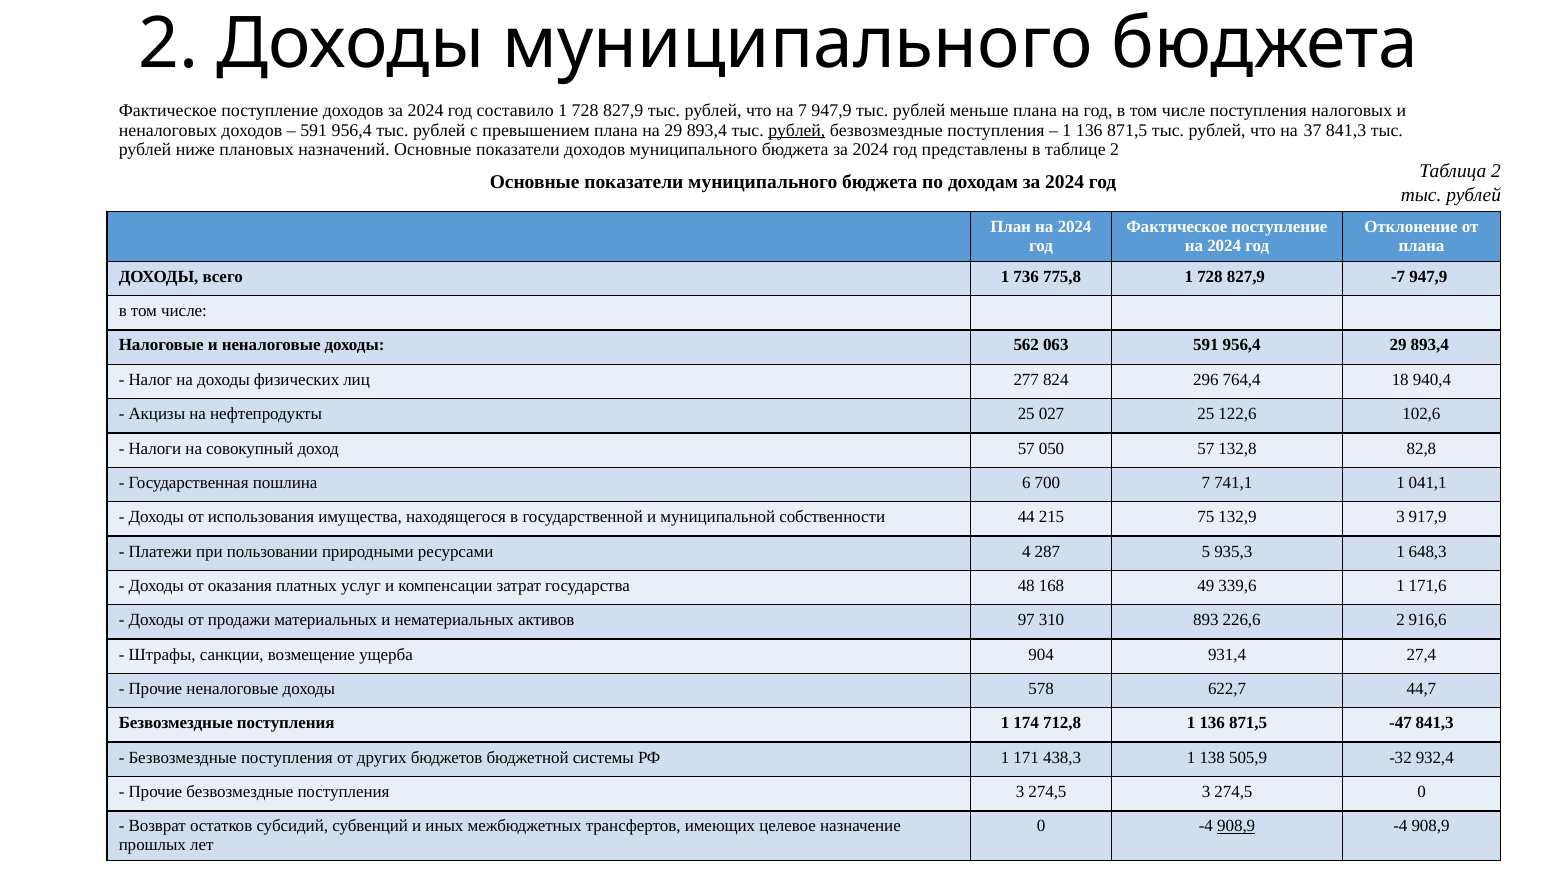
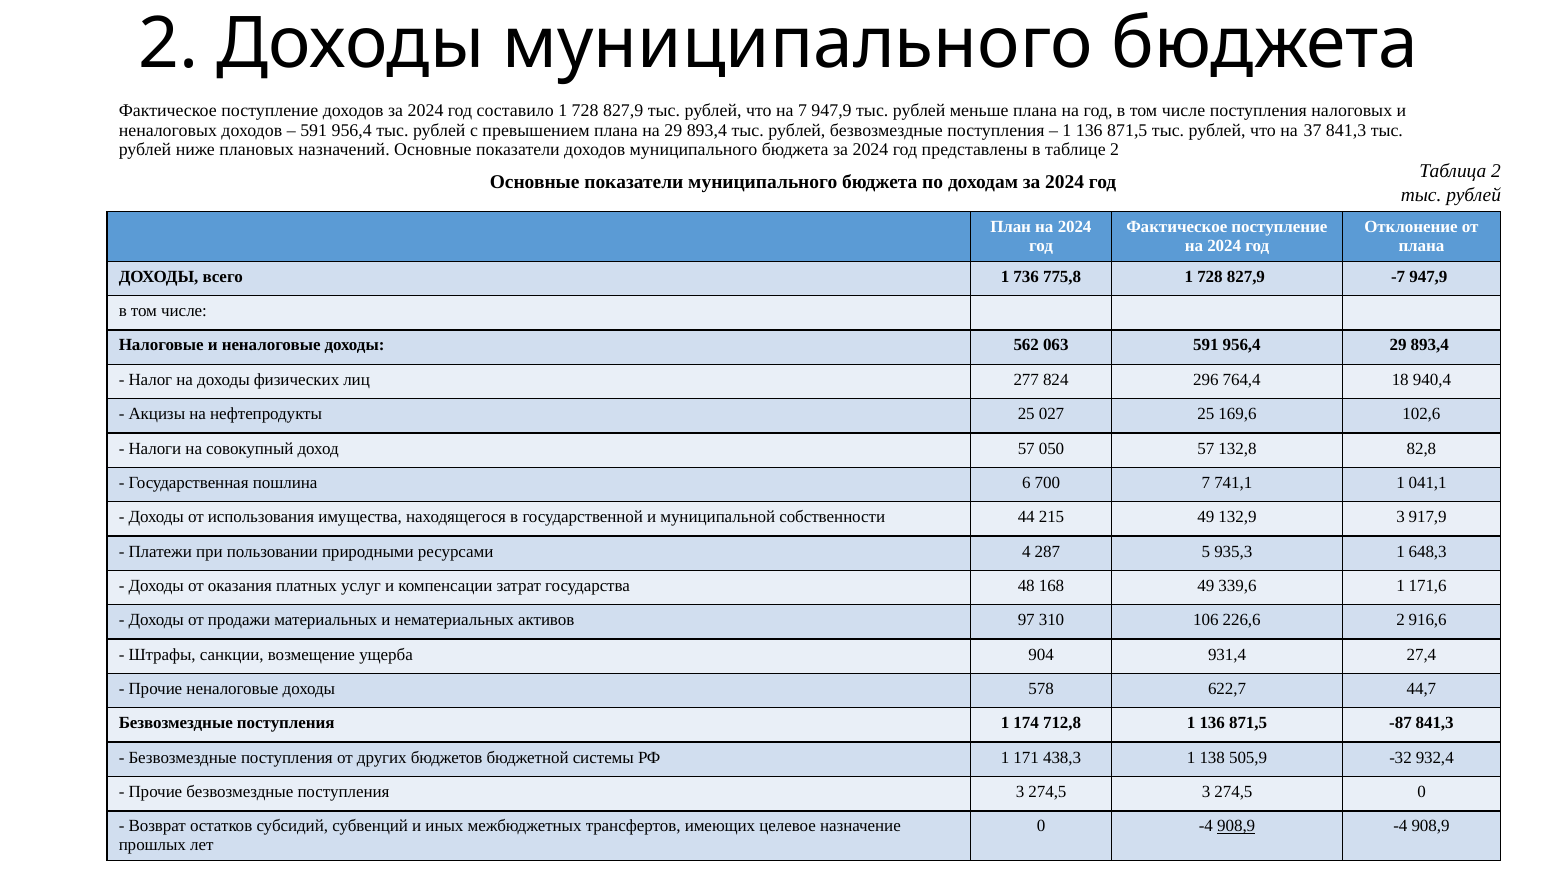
рублей at (797, 130) underline: present -> none
122,6: 122,6 -> 169,6
215 75: 75 -> 49
893: 893 -> 106
-47: -47 -> -87
